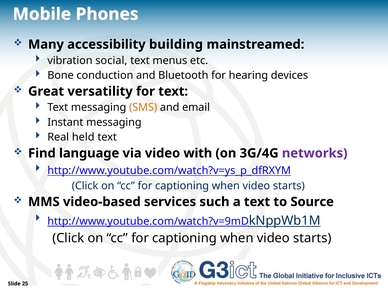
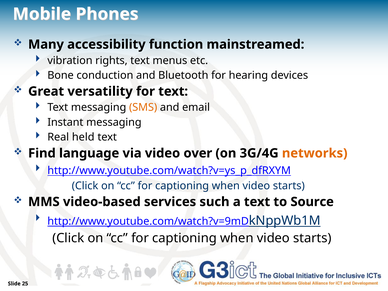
building: building -> function
social: social -> rights
with: with -> over
networks colour: purple -> orange
